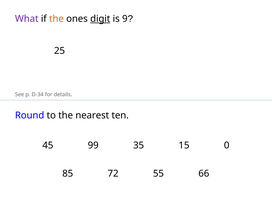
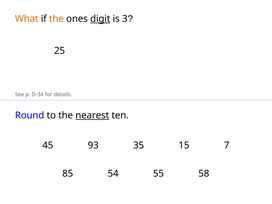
What colour: purple -> orange
9: 9 -> 3
nearest underline: none -> present
99: 99 -> 93
0: 0 -> 7
72: 72 -> 54
66: 66 -> 58
